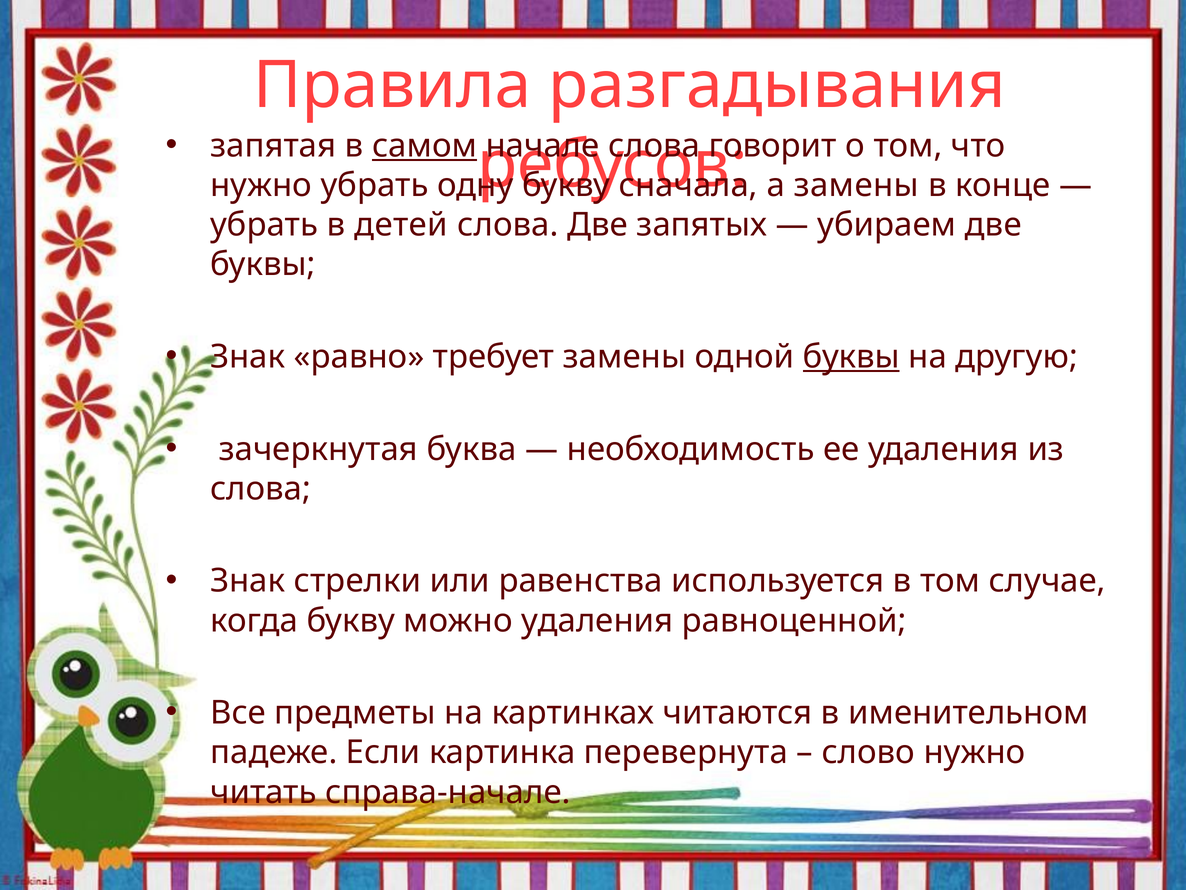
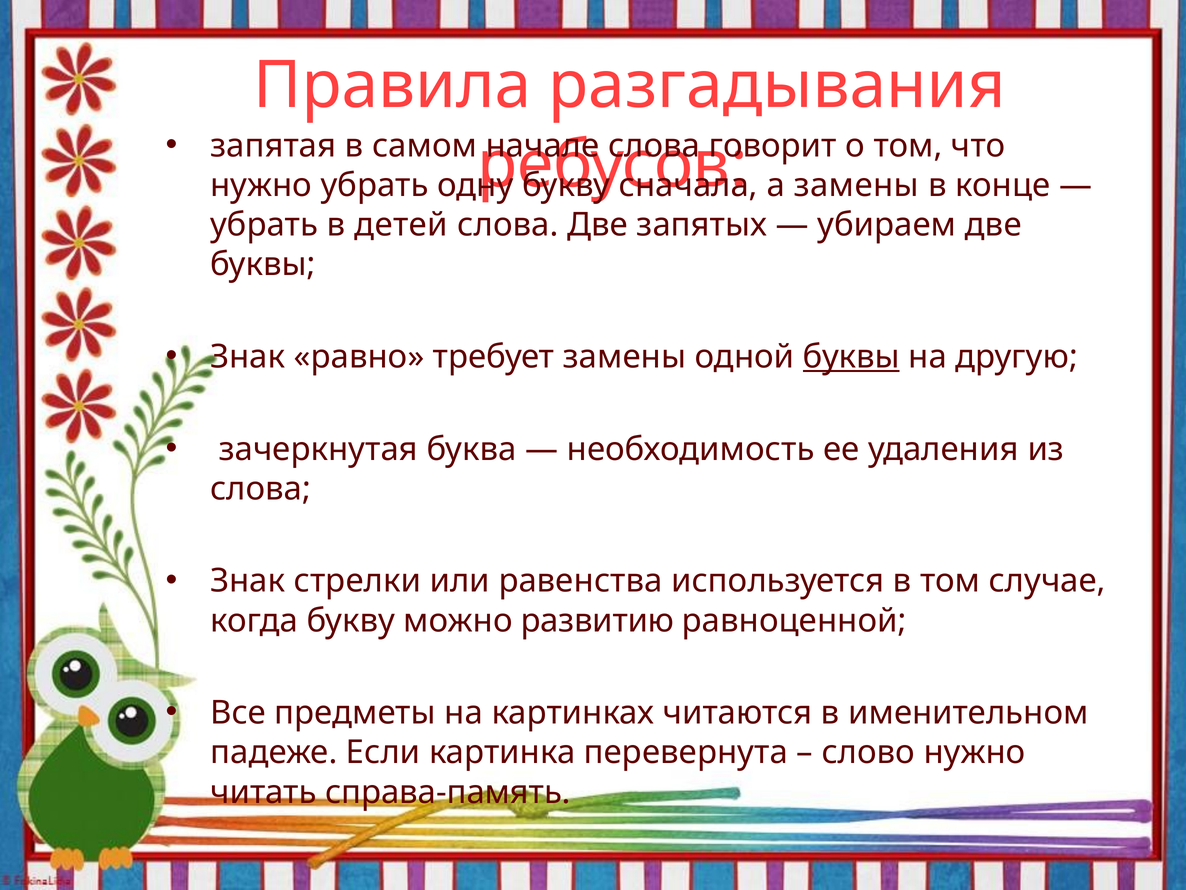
самом underline: present -> none
можно удаления: удаления -> развитию
справа-начале: справа-начале -> справа-память
